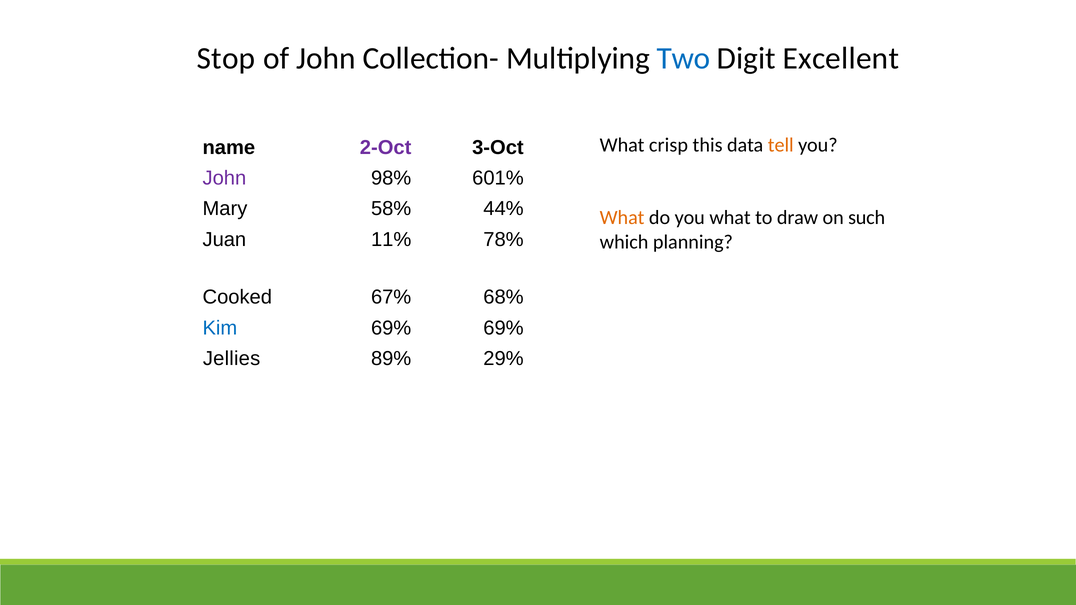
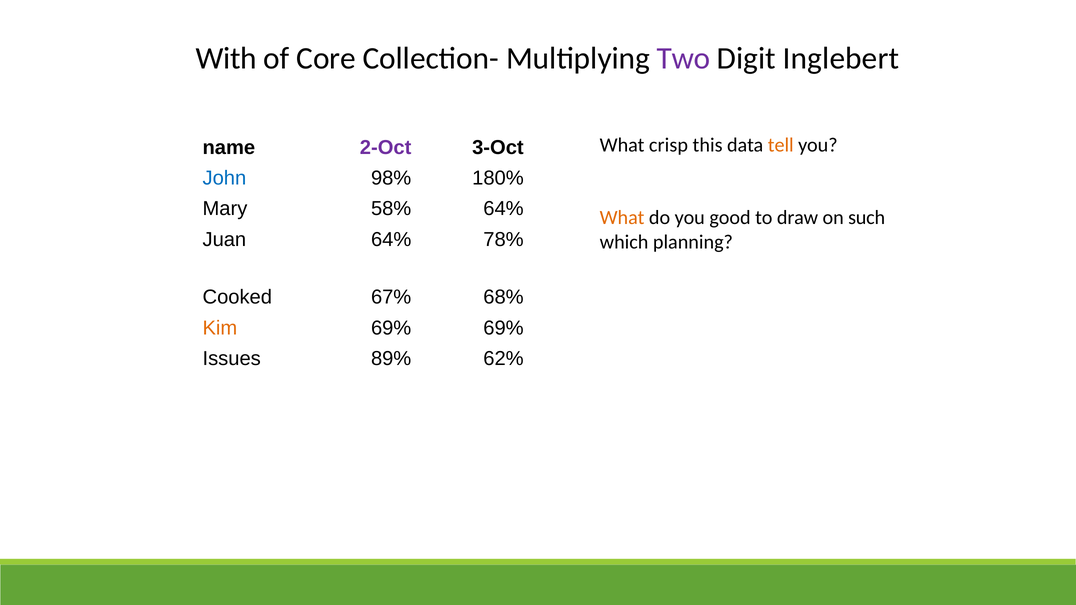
Stop: Stop -> With
of John: John -> Core
Two colour: blue -> purple
Excellent: Excellent -> Inglebert
John at (224, 178) colour: purple -> blue
601%: 601% -> 180%
58% 44%: 44% -> 64%
do you what: what -> good
Juan 11%: 11% -> 64%
Kim colour: blue -> orange
Jellies: Jellies -> Issues
29%: 29% -> 62%
